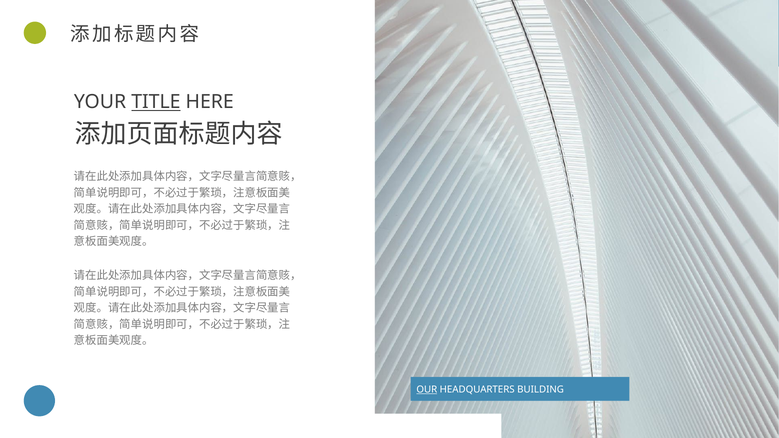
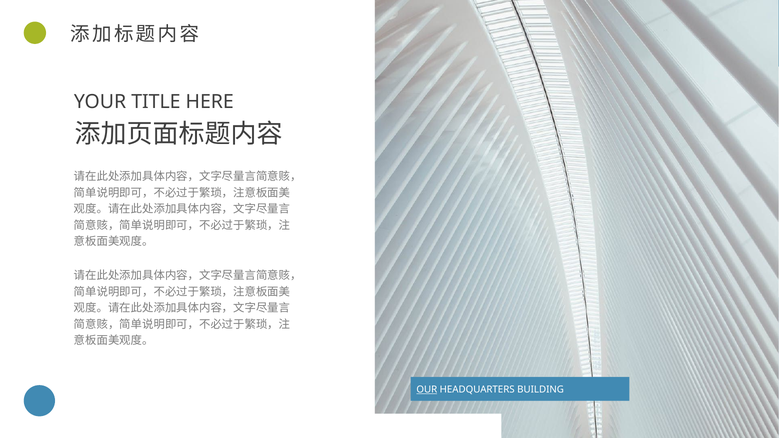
TITLE underline: present -> none
